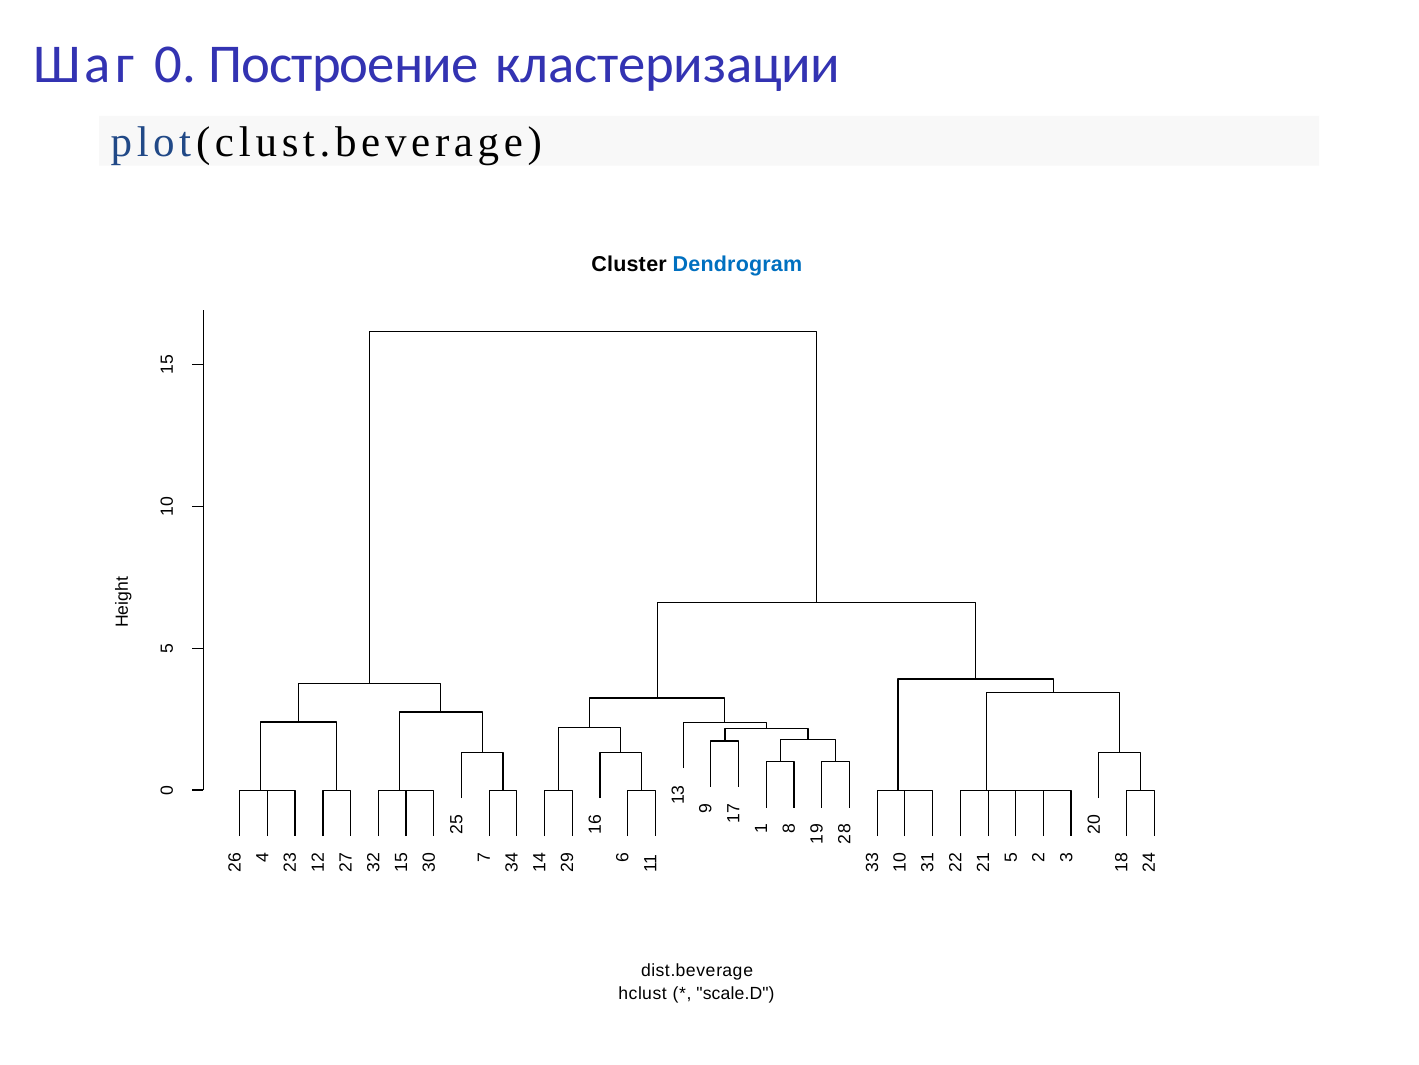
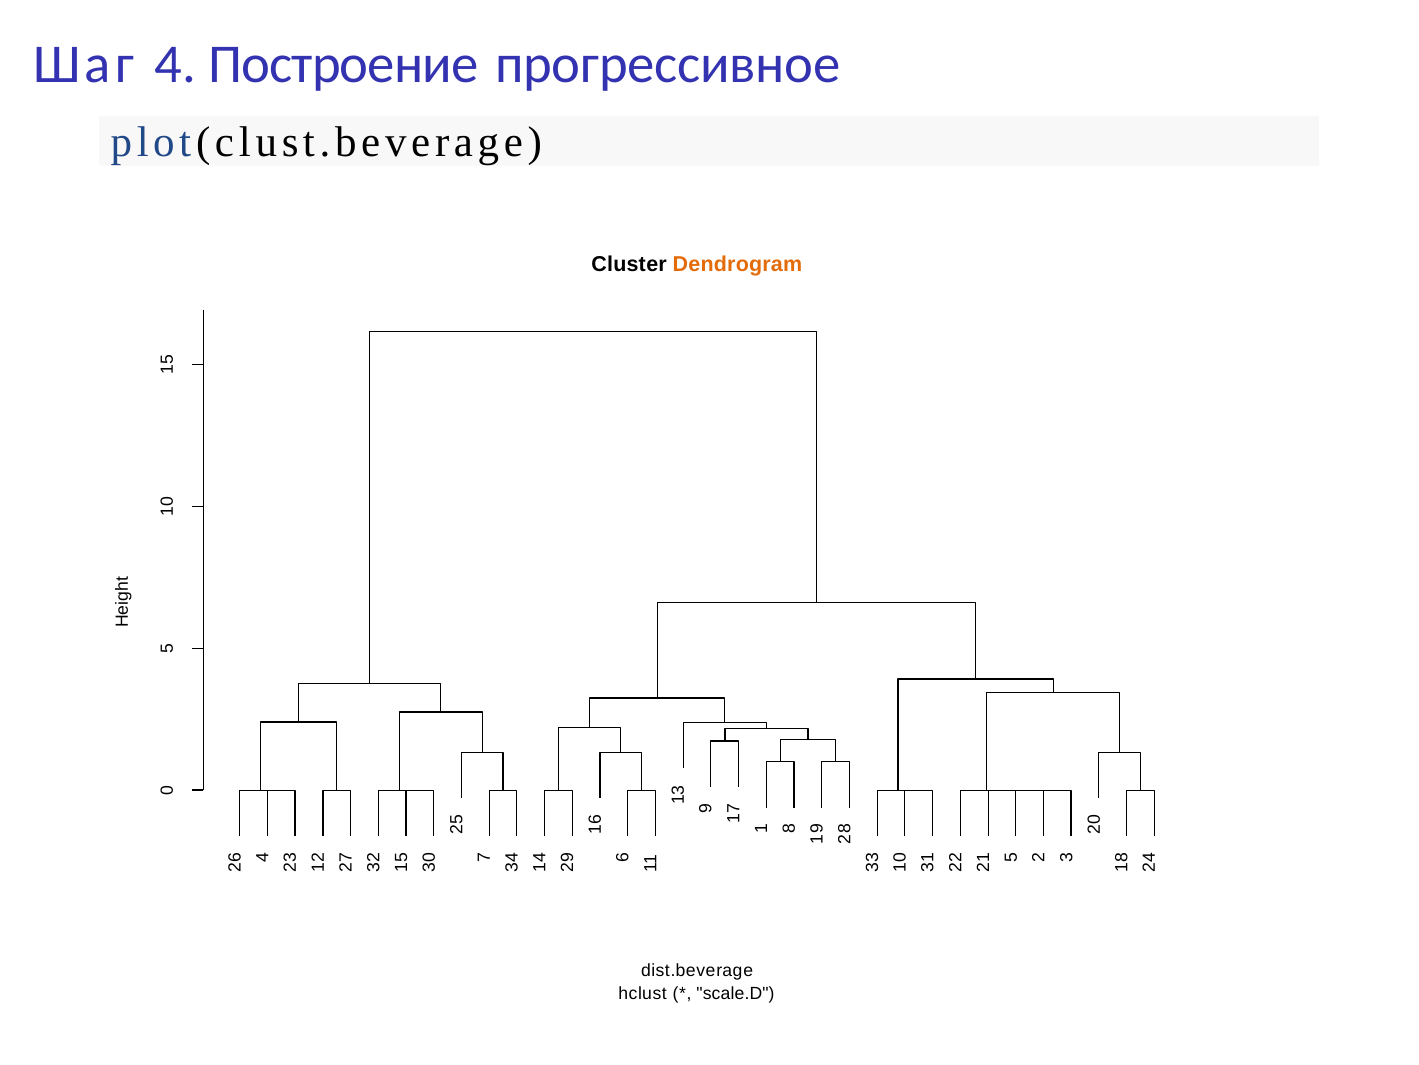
Шаг 0: 0 -> 4
кластеризации: кластеризации -> прогрессивное
Dendrogram colour: blue -> orange
